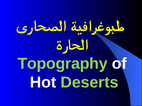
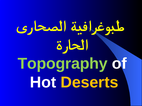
Deserts colour: light green -> yellow
